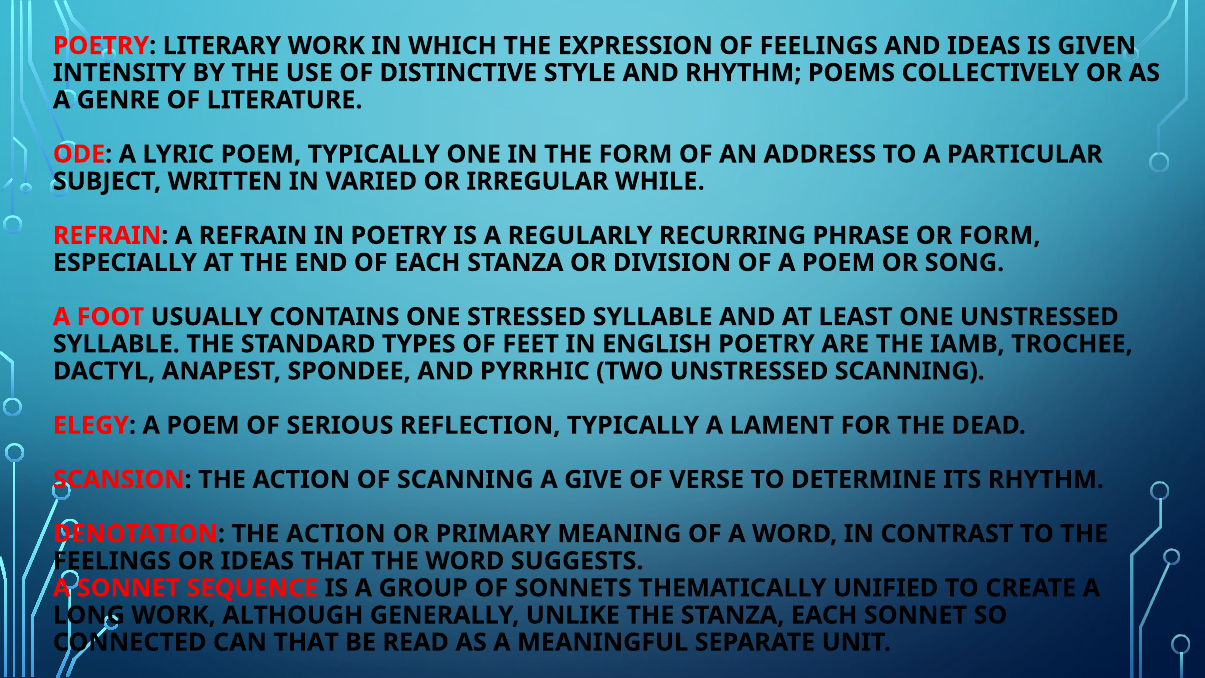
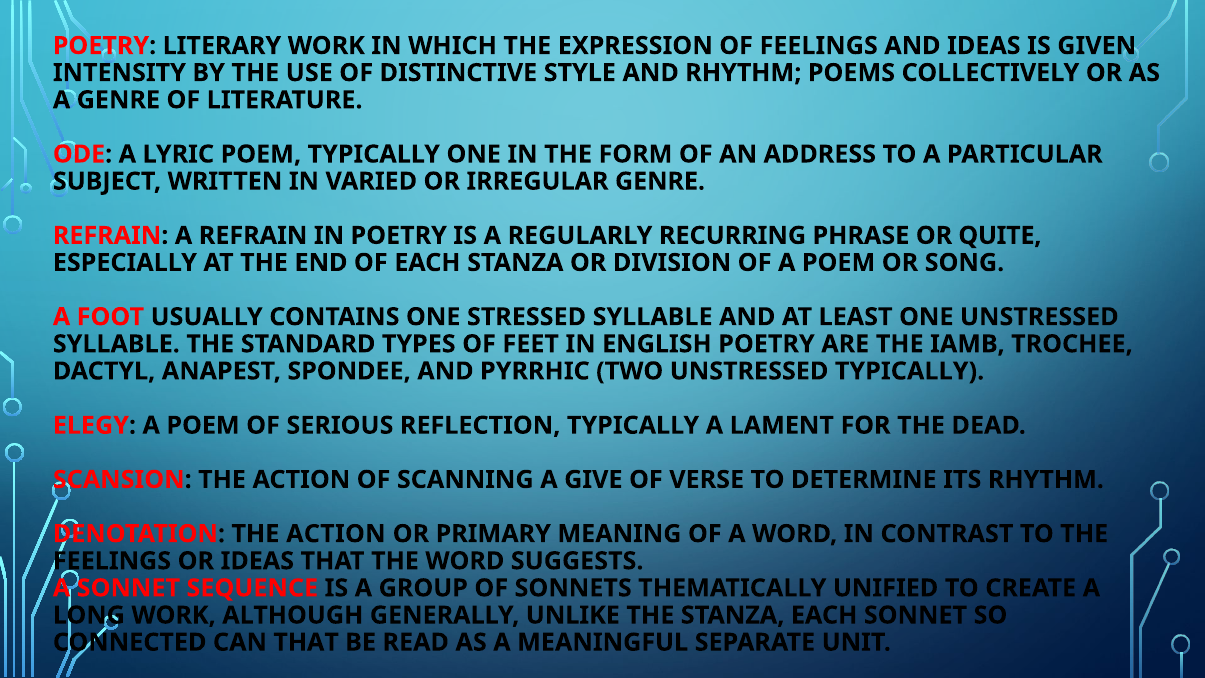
IRREGULAR WHILE: WHILE -> GENRE
OR FORM: FORM -> QUITE
UNSTRESSED SCANNING: SCANNING -> TYPICALLY
